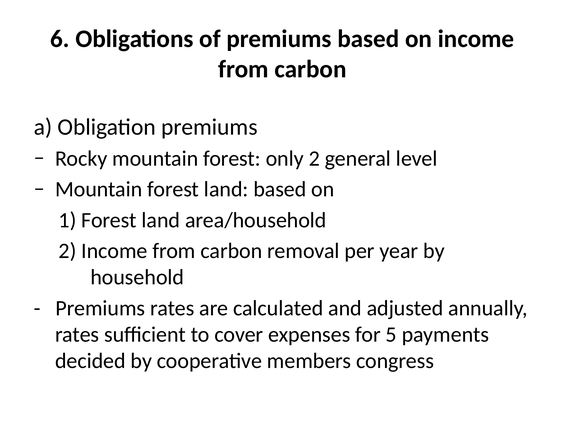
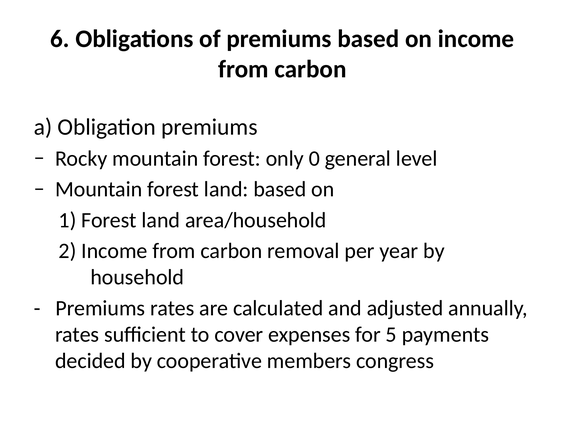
only 2: 2 -> 0
